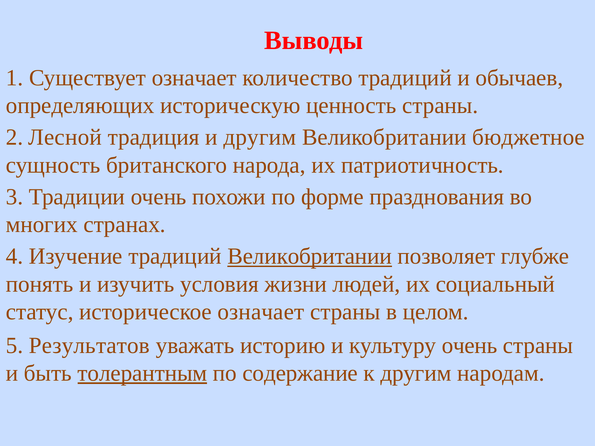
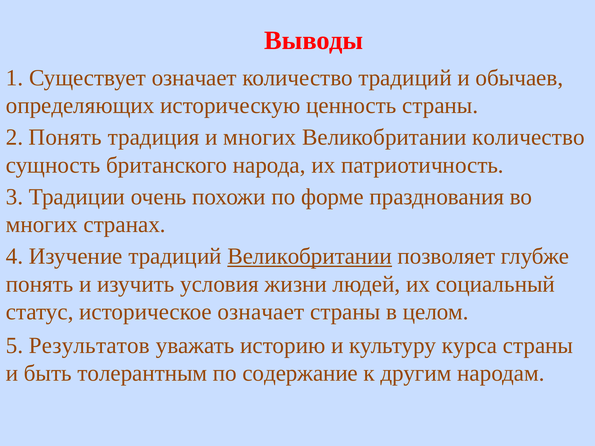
2 Лесной: Лесной -> Понять
и другим: другим -> многих
Великобритании бюджетное: бюджетное -> количество
культуру очень: очень -> курса
толерантным underline: present -> none
